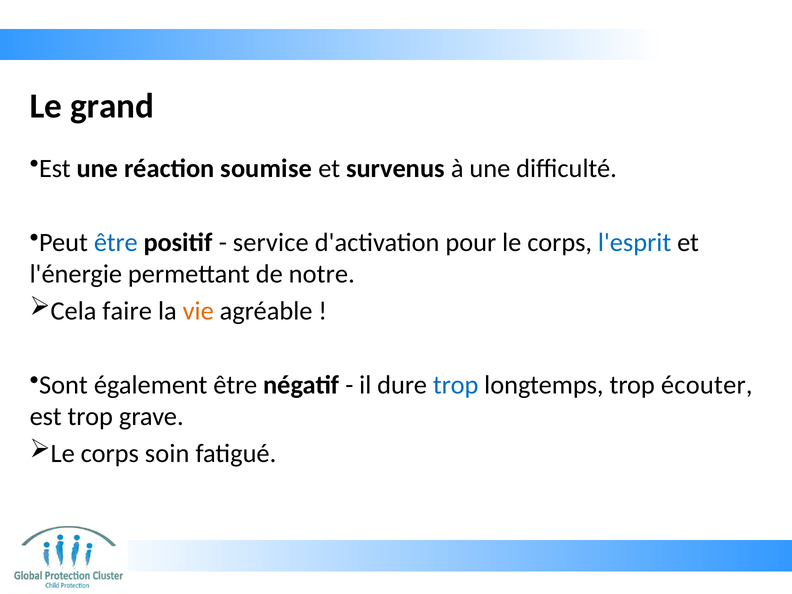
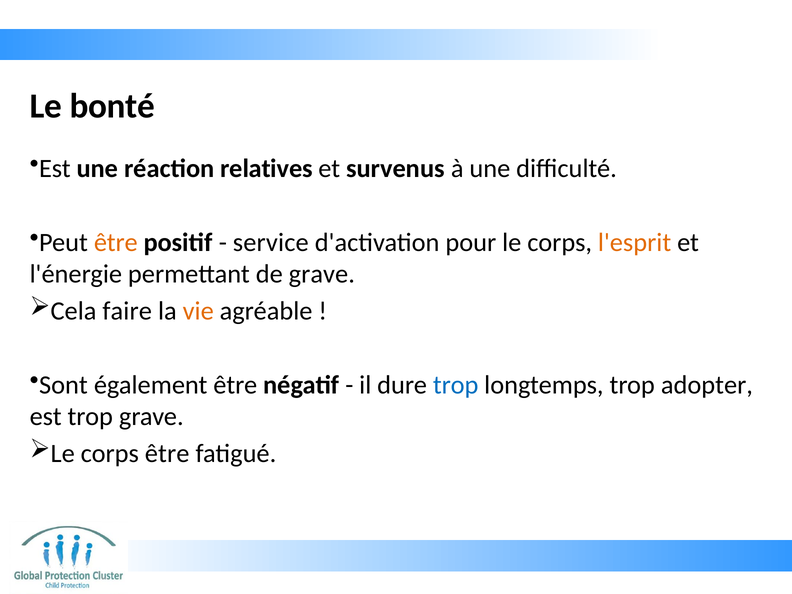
grand: grand -> bonté
soumise: soumise -> relatives
être at (116, 242) colour: blue -> orange
l'esprit colour: blue -> orange
de notre: notre -> grave
écouter: écouter -> adopter
corps soin: soin -> être
